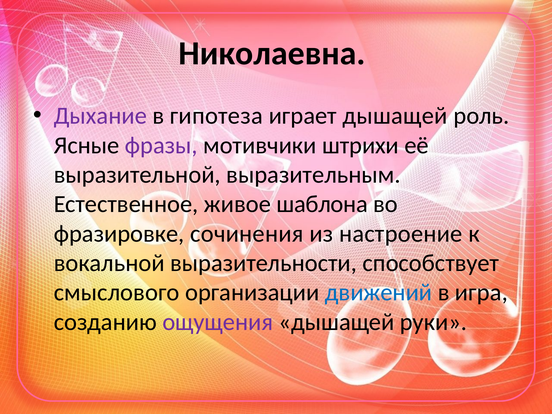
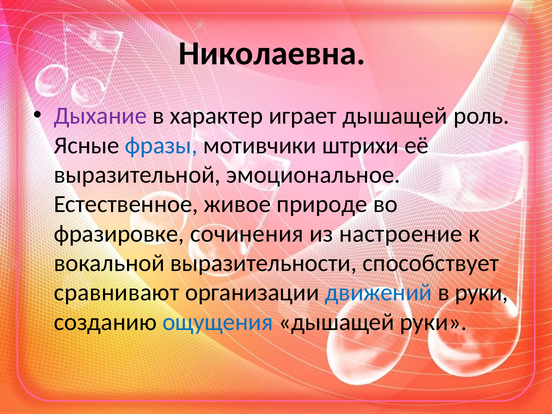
гипотеза: гипотеза -> характер
фразы colour: purple -> blue
выразительным: выразительным -> эмоциональное
шаблона: шаблона -> природе
смыслового: смыслового -> сравнивают
в игра: игра -> руки
ощущения colour: purple -> blue
